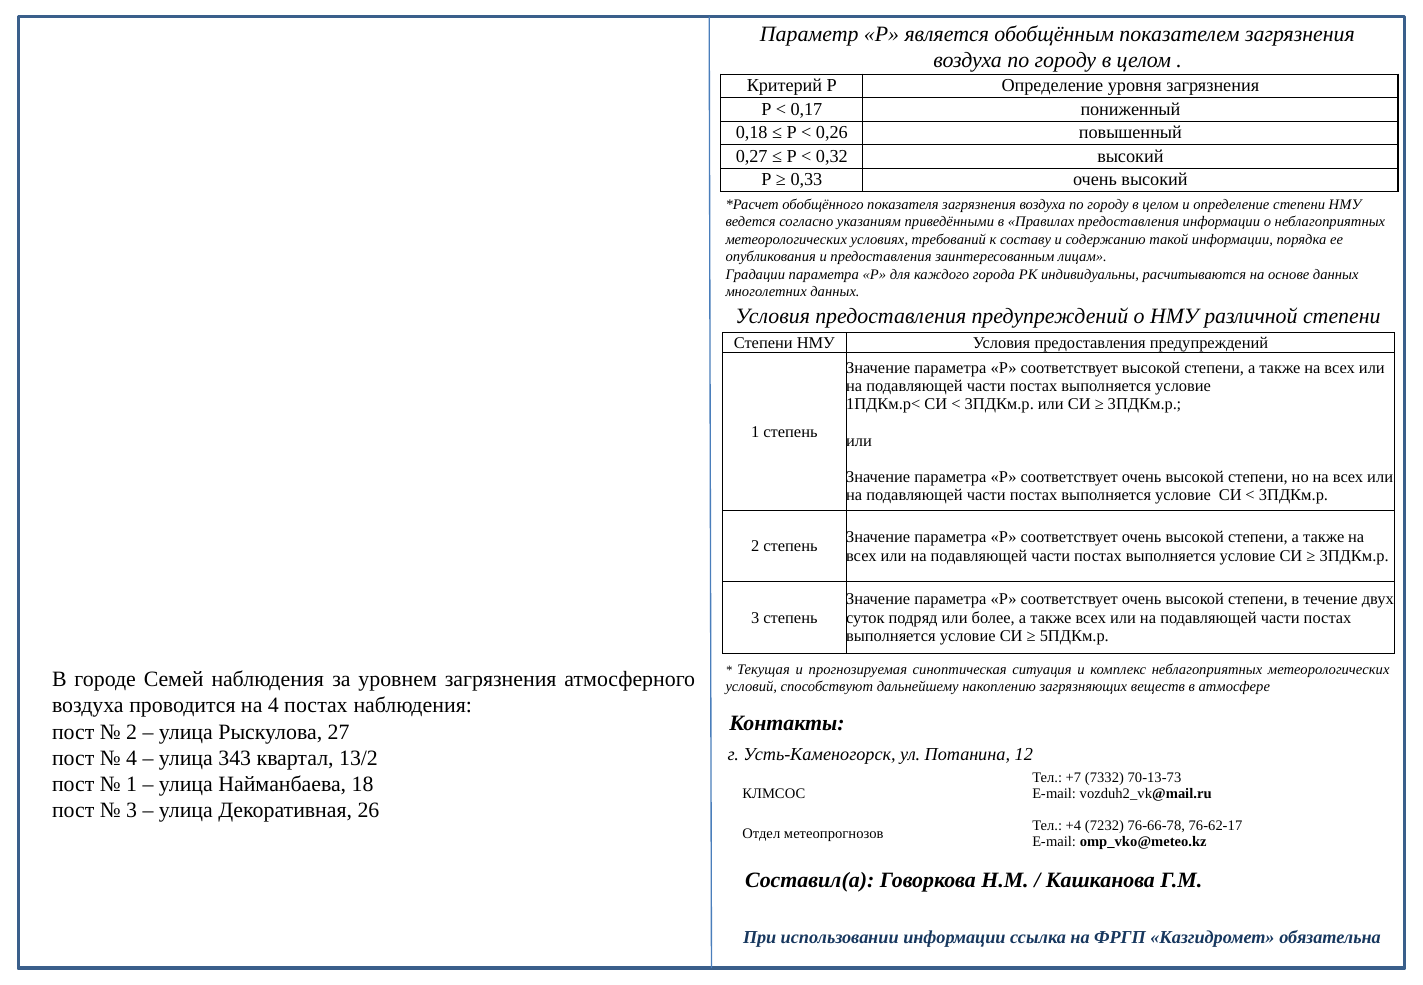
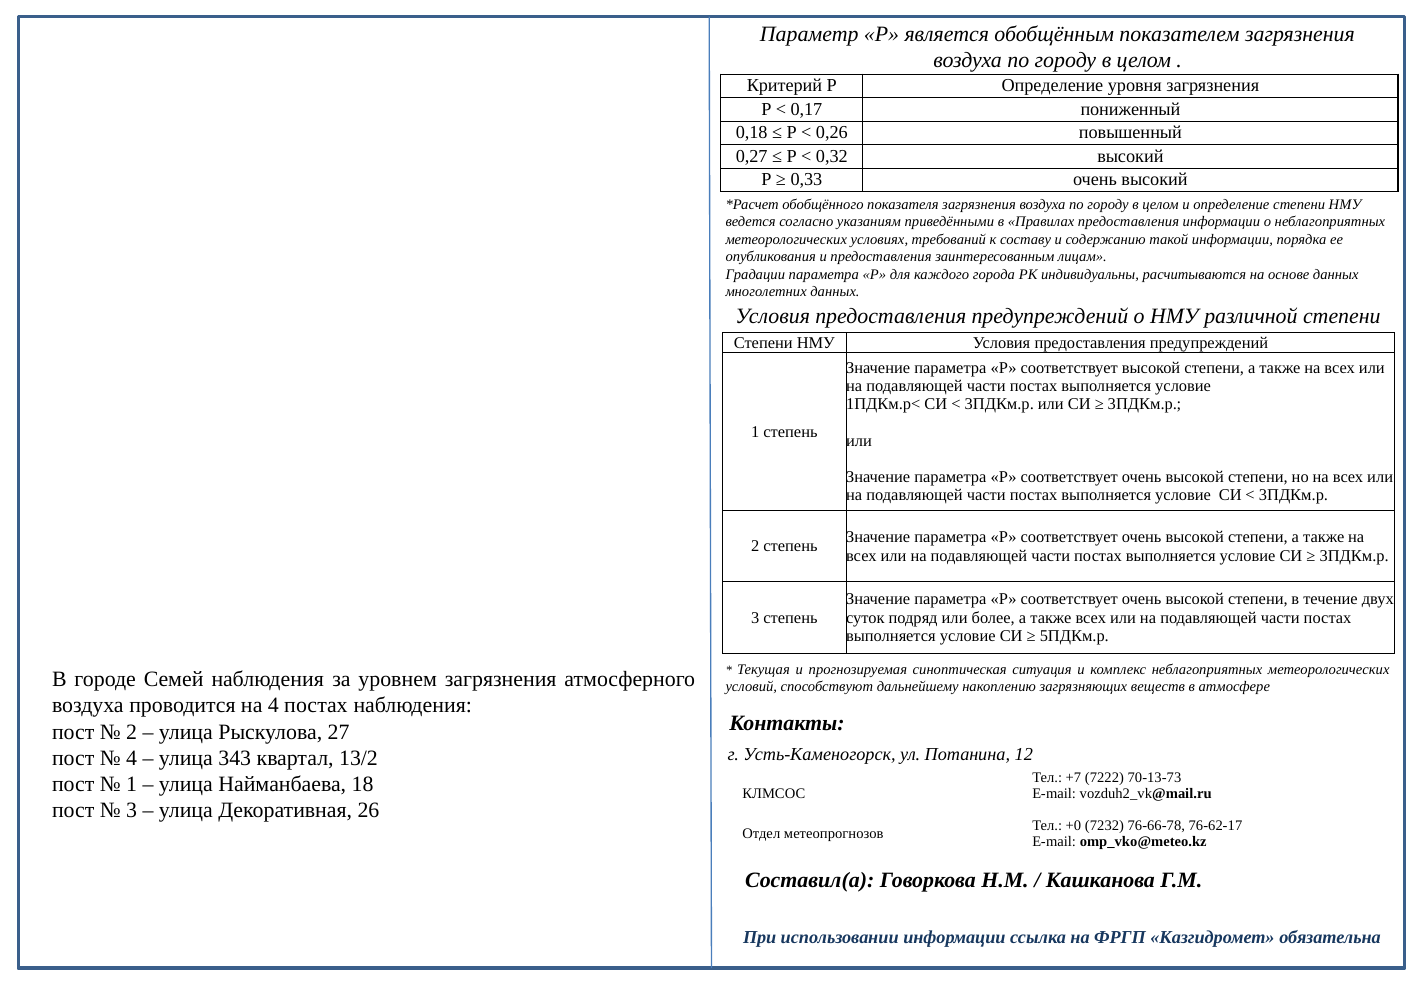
7332: 7332 -> 7222
+4: +4 -> +0
